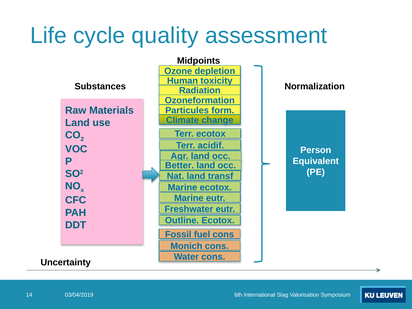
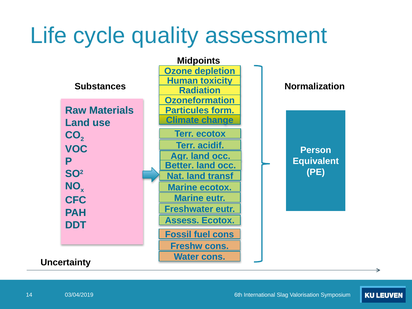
Outline: Outline -> Assess
Monich: Monich -> Freshw
